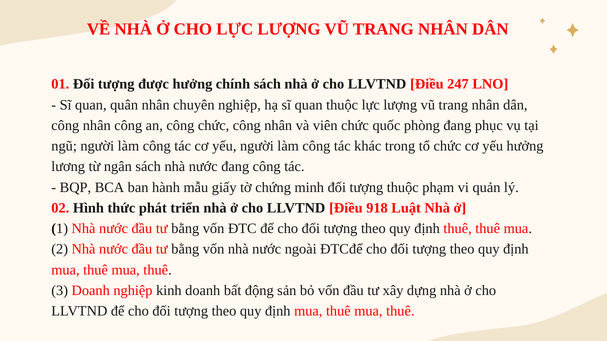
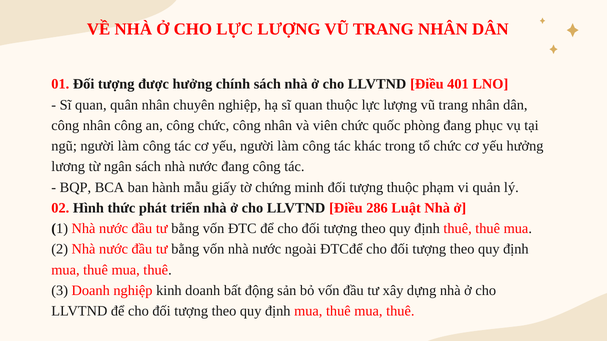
247: 247 -> 401
918: 918 -> 286
